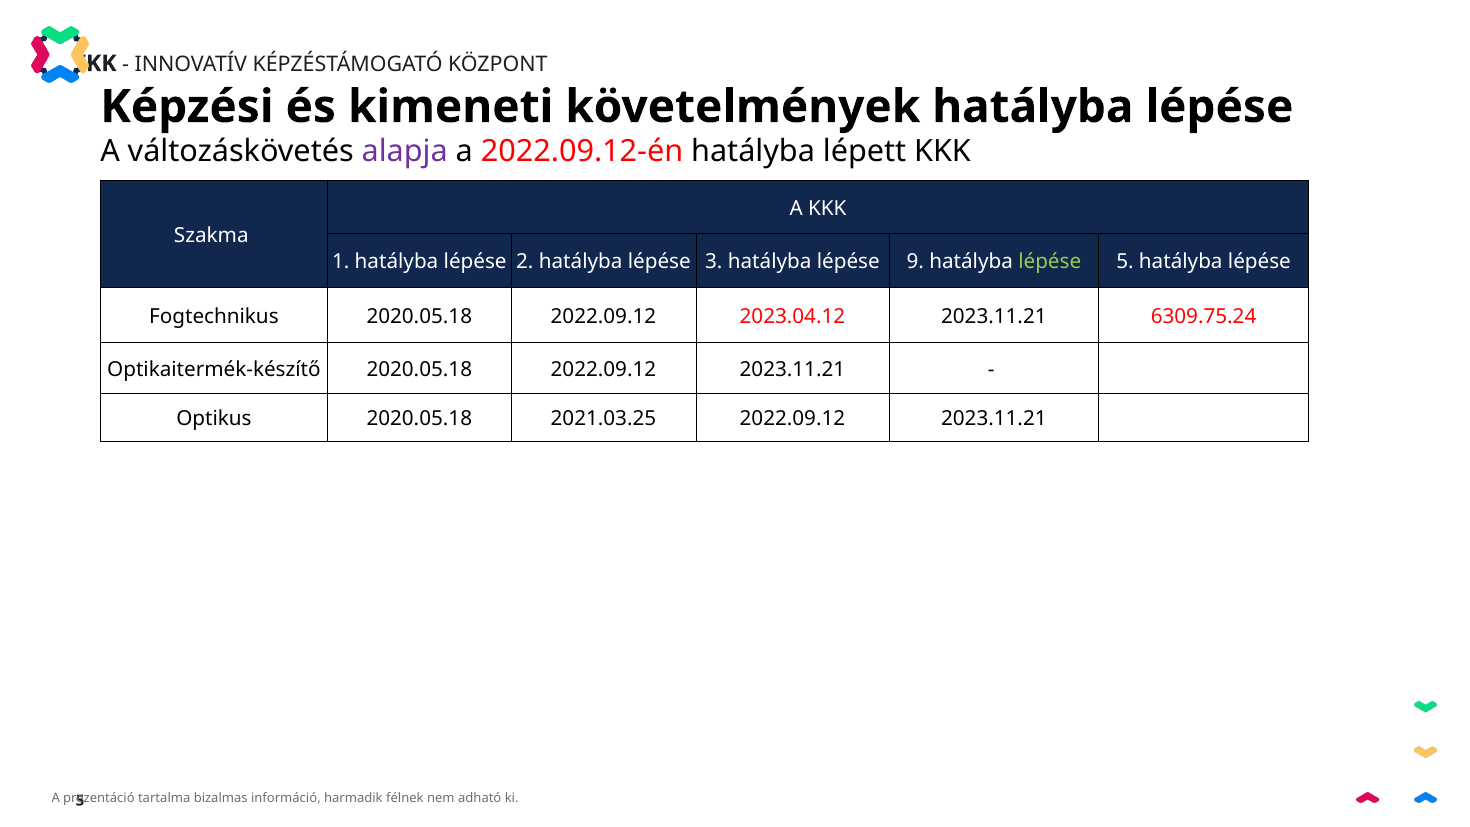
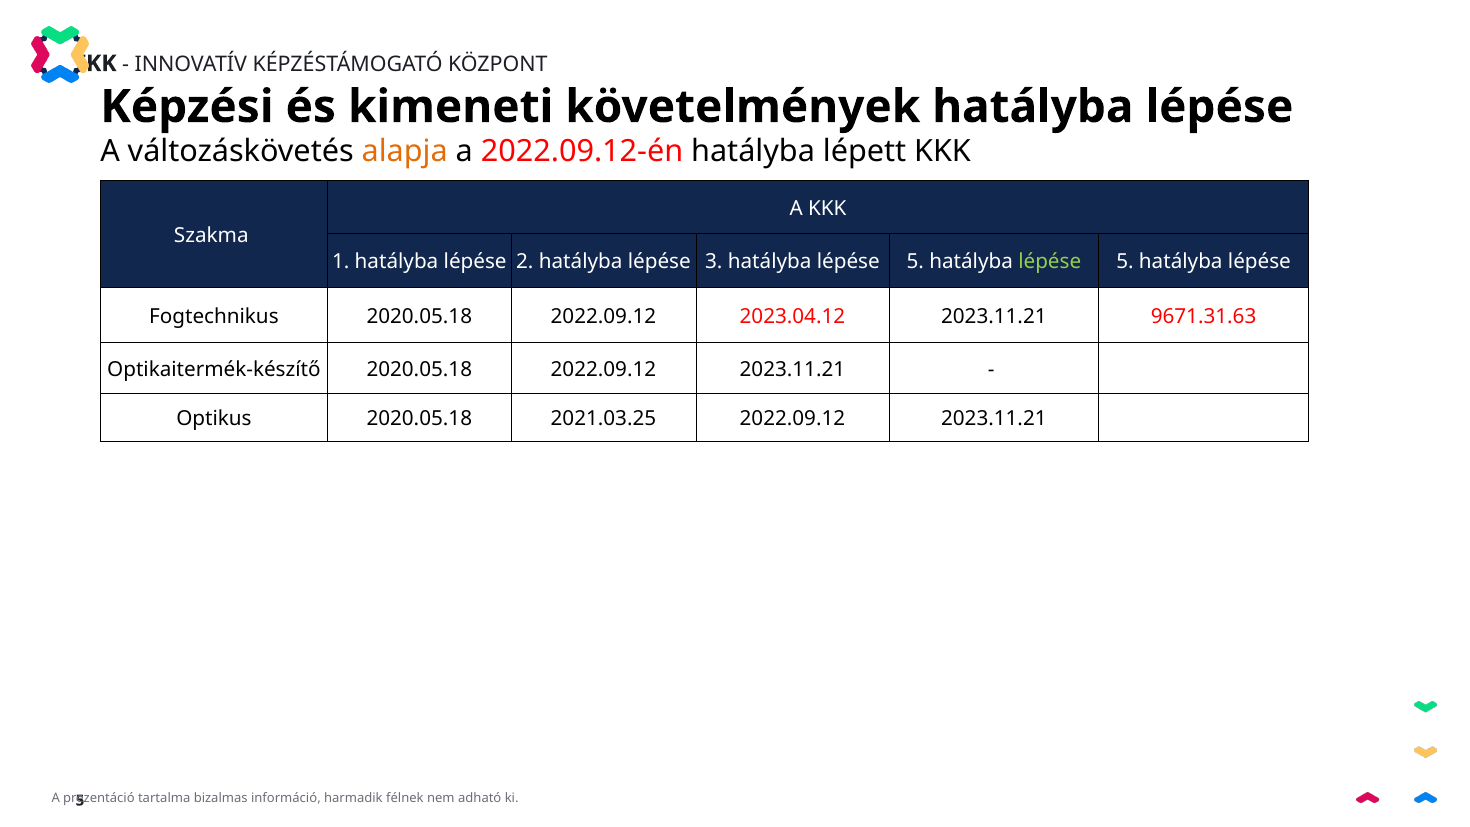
alapja colour: purple -> orange
3 hatályba lépése 9: 9 -> 5
6309.75.24: 6309.75.24 -> 9671.31.63
